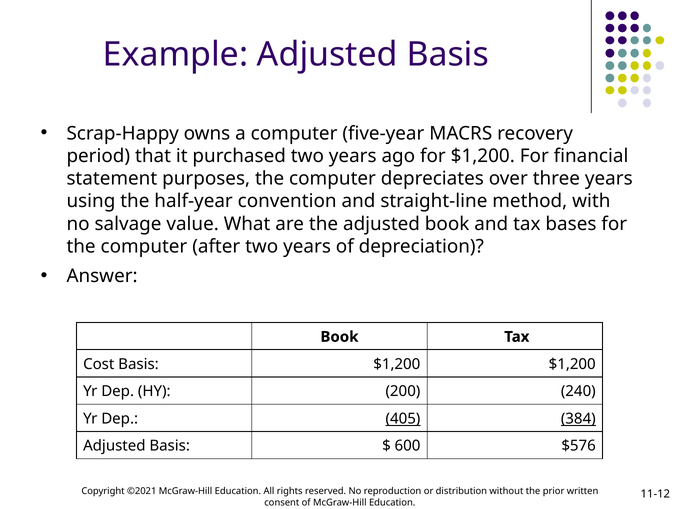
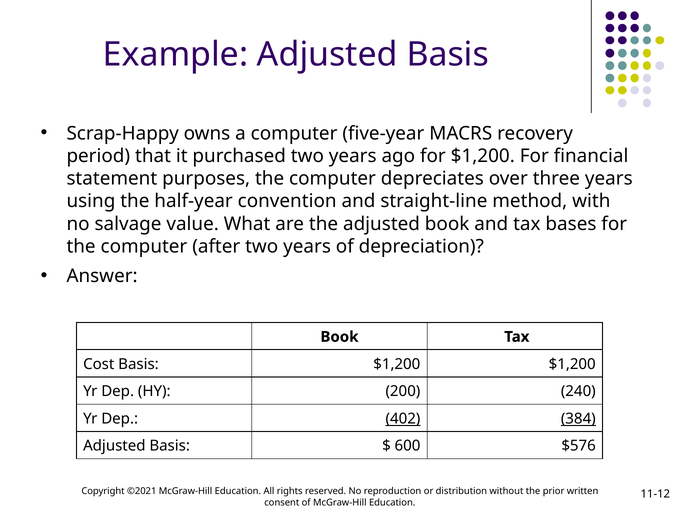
405: 405 -> 402
